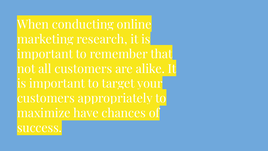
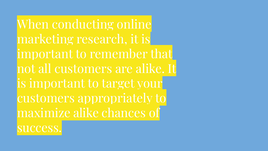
have at (86, 113): have -> alike
